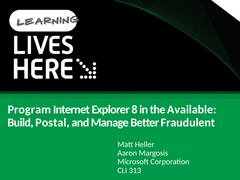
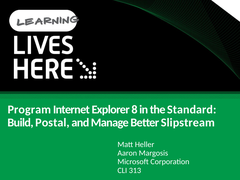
Available: Available -> Standard
Fraudulent: Fraudulent -> Slipstream
